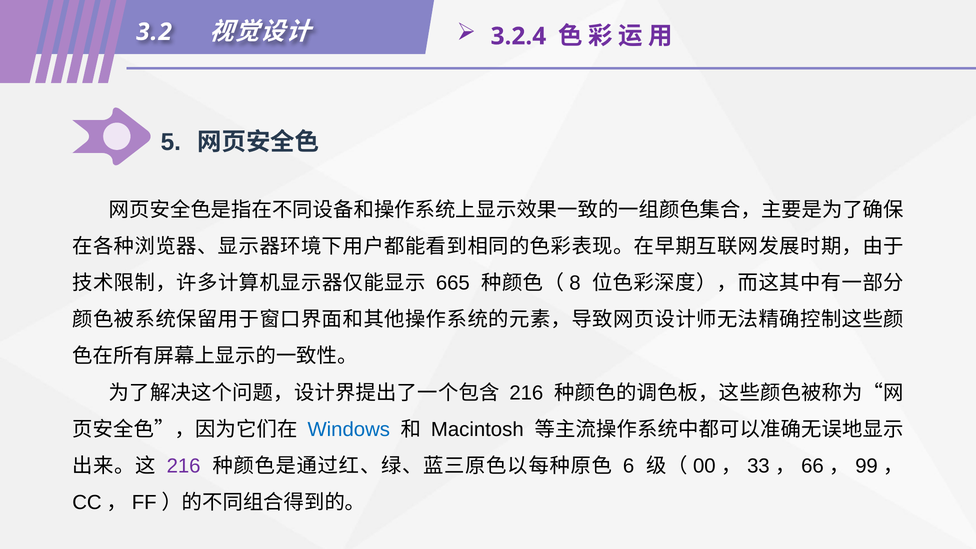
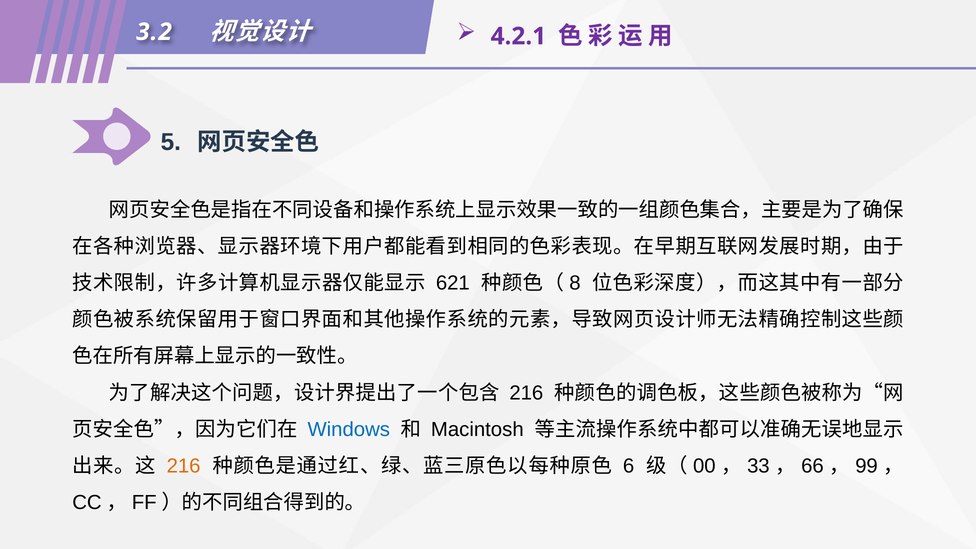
3.2.4: 3.2.4 -> 4.2.1
665: 665 -> 621
216 at (184, 466) colour: purple -> orange
